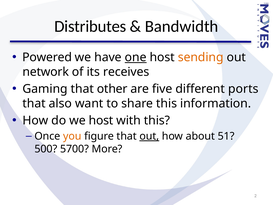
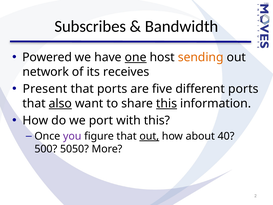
Distributes: Distributes -> Subscribes
Gaming: Gaming -> Present
that other: other -> ports
also underline: none -> present
this at (167, 103) underline: none -> present
we host: host -> port
you colour: orange -> purple
51: 51 -> 40
5700: 5700 -> 5050
